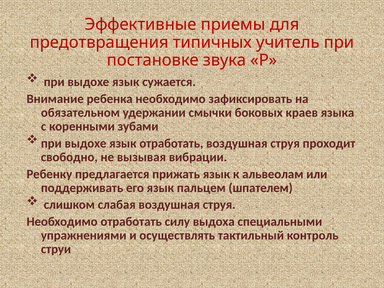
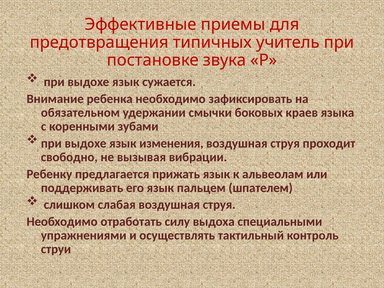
язык отработать: отработать -> изменения
